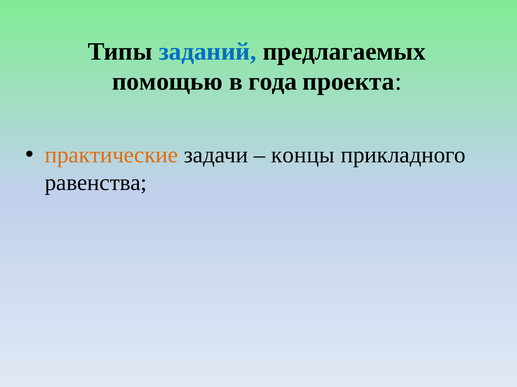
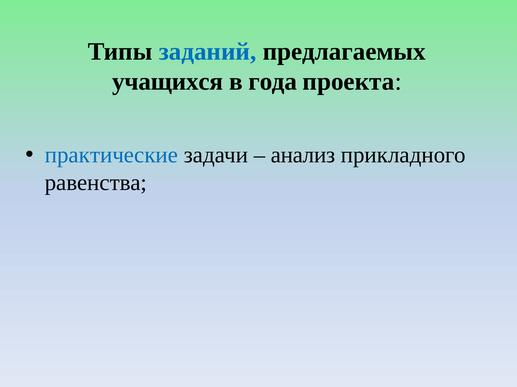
помощью: помощью -> учащихся
практические colour: orange -> blue
концы: концы -> анализ
